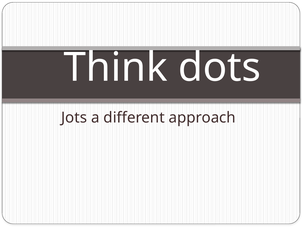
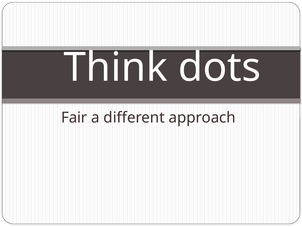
Jots: Jots -> Fair
